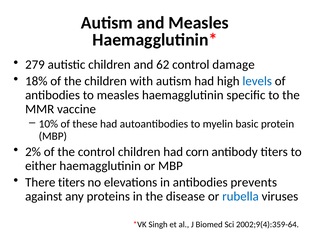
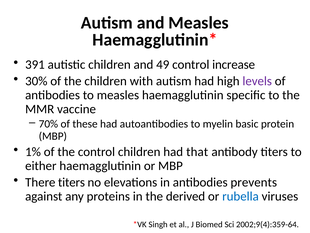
279: 279 -> 391
62: 62 -> 49
damage: damage -> increase
18%: 18% -> 30%
levels colour: blue -> purple
10%: 10% -> 70%
2%: 2% -> 1%
corn: corn -> that
disease: disease -> derived
